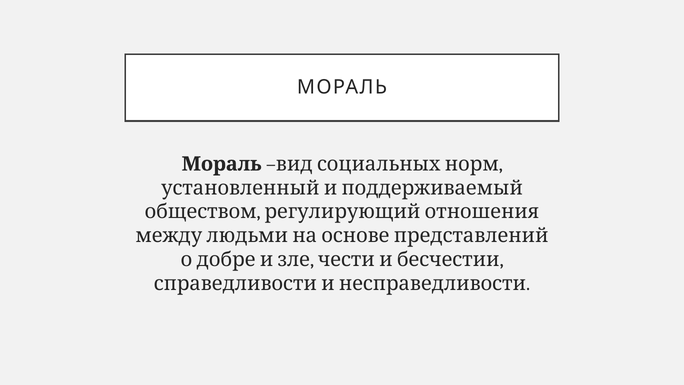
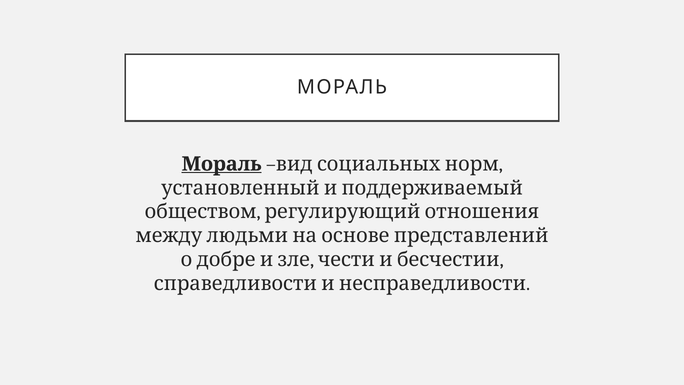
Мораль at (222, 164) underline: none -> present
